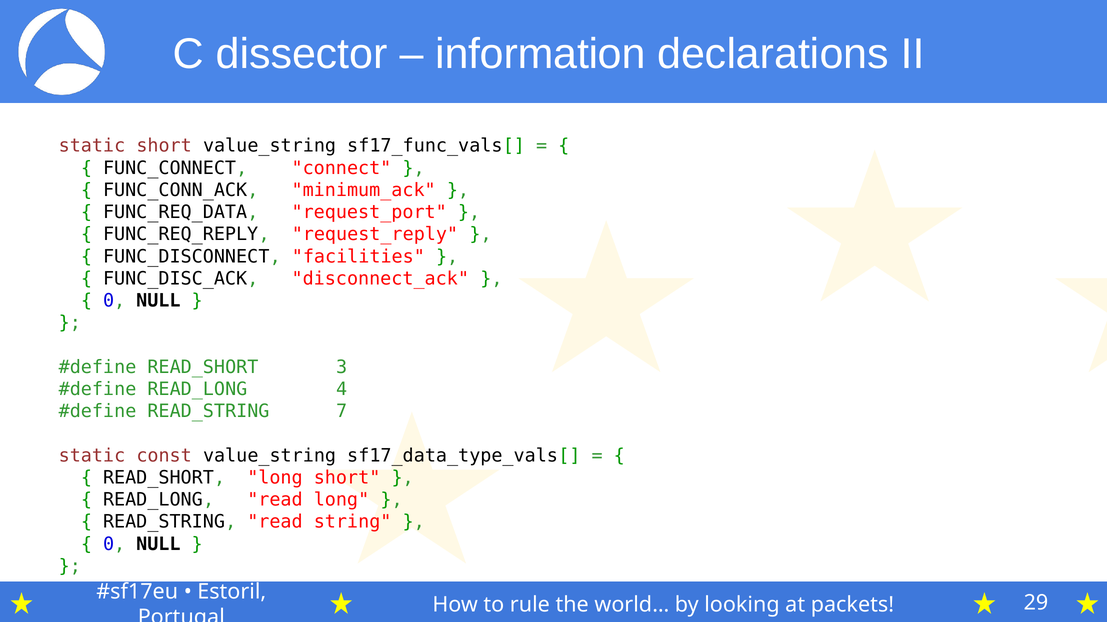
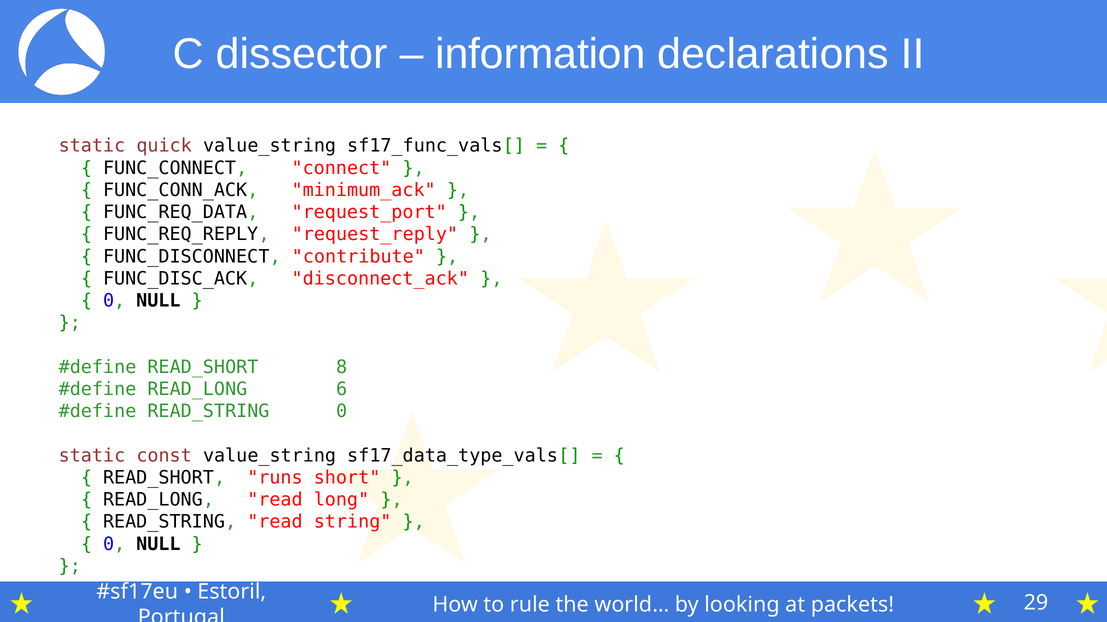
static short: short -> quick
facilities: facilities -> contribute
3: 3 -> 8
4: 4 -> 6
READ_STRING 7: 7 -> 0
READ_SHORT long: long -> runs
